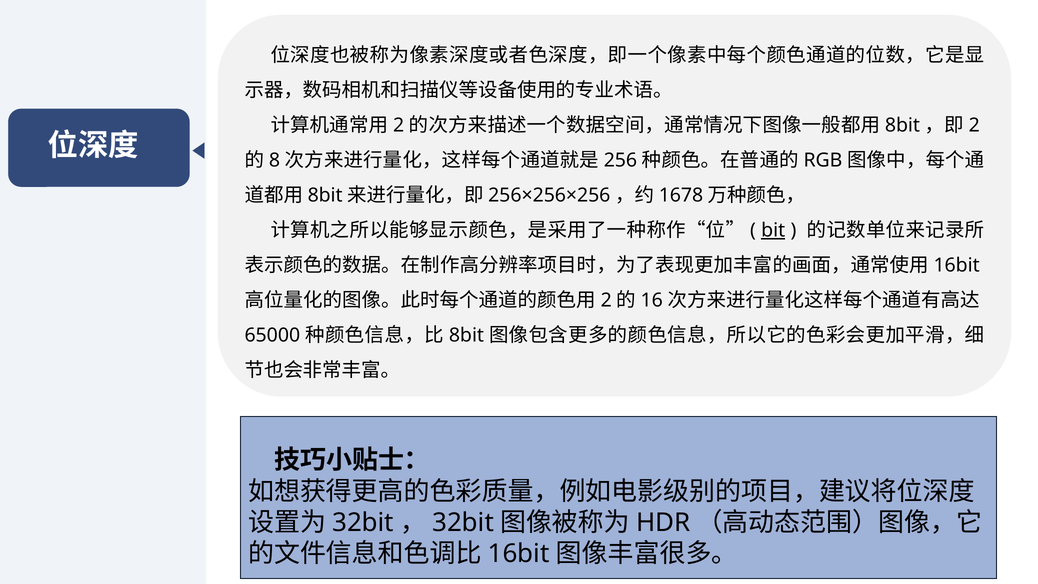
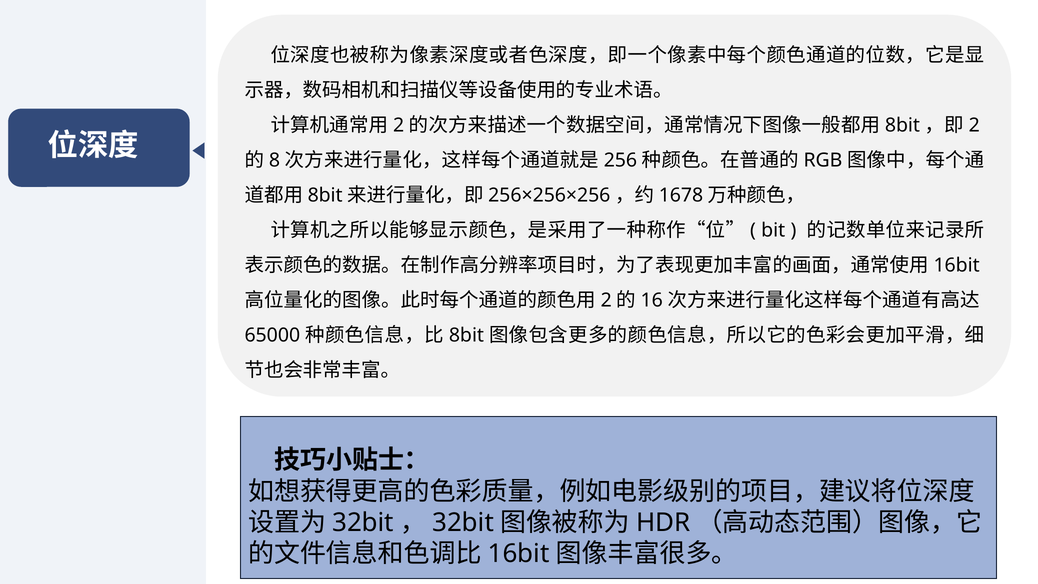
bit underline: present -> none
